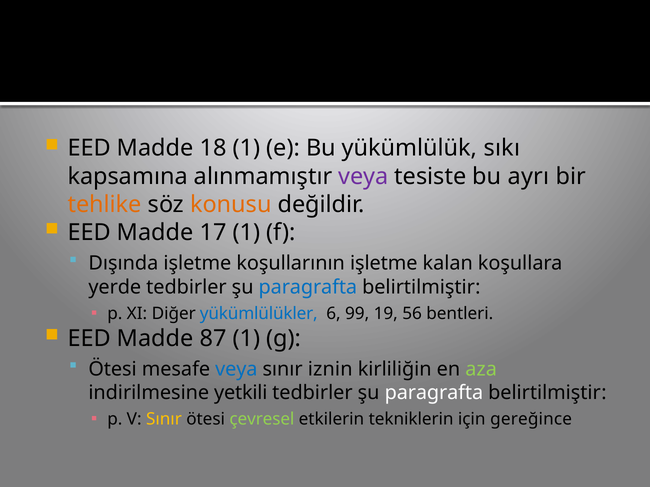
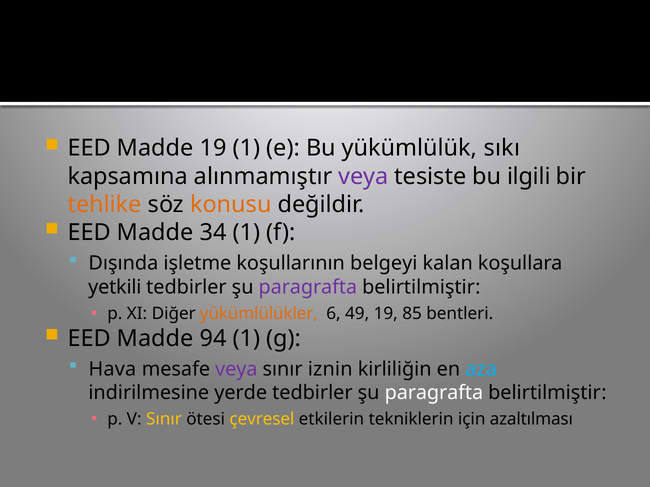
Madde 18: 18 -> 19
ayrı: ayrı -> ilgili
17: 17 -> 34
koşullarının işletme: işletme -> belgeyi
yerde: yerde -> yetkili
paragrafta at (308, 287) colour: blue -> purple
yükümlülükler colour: blue -> orange
99: 99 -> 49
56: 56 -> 85
87: 87 -> 94
Ötesi at (113, 369): Ötesi -> Hava
veya at (236, 369) colour: blue -> purple
aza colour: light green -> light blue
yetkili: yetkili -> yerde
çevresel colour: light green -> yellow
gereğince: gereğince -> azaltılması
